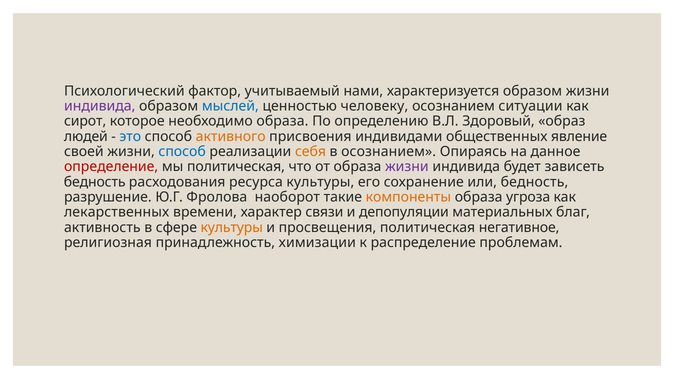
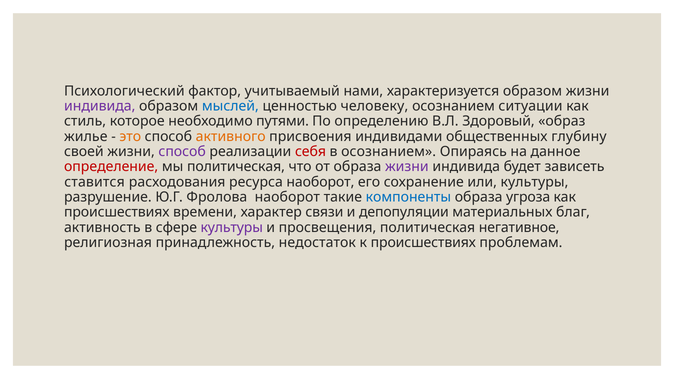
сирот: сирот -> стиль
необходимо образа: образа -> путями
людей: людей -> жилье
это colour: blue -> orange
явление: явление -> глубину
способ at (182, 152) colour: blue -> purple
себя colour: orange -> red
бедность at (95, 182): бедность -> ставится
ресурса культуры: культуры -> наоборот
или бедность: бедность -> культуры
компоненты colour: orange -> blue
лекарственных at (117, 212): лекарственных -> происшествиях
культуры at (232, 227) colour: orange -> purple
химизации: химизации -> недостаток
к распределение: распределение -> происшествиях
